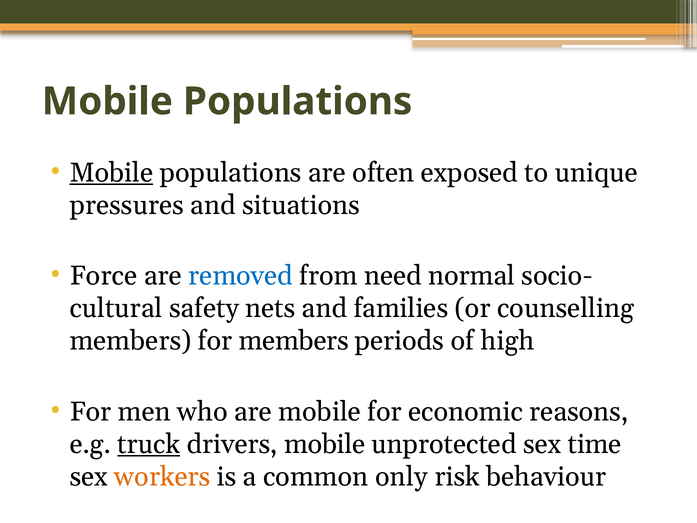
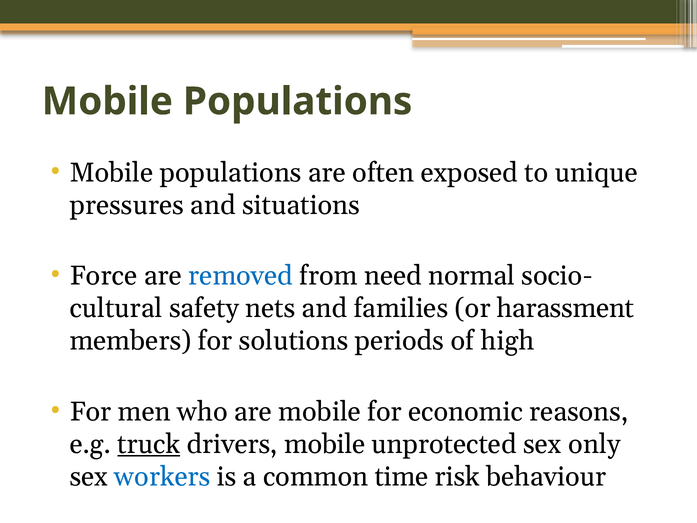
Mobile at (111, 173) underline: present -> none
counselling: counselling -> harassment
for members: members -> solutions
time: time -> only
workers colour: orange -> blue
only: only -> time
